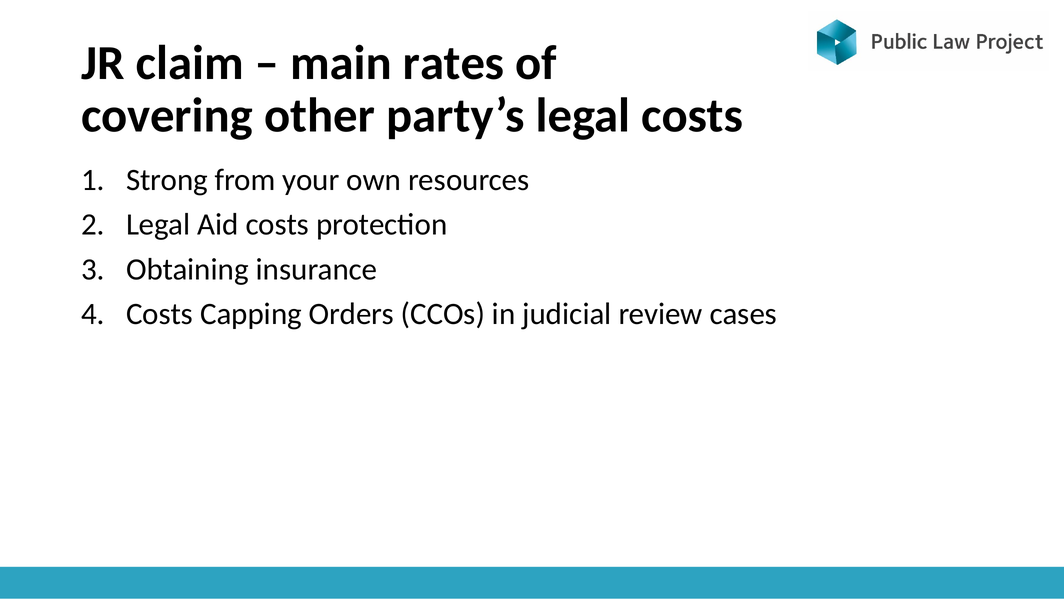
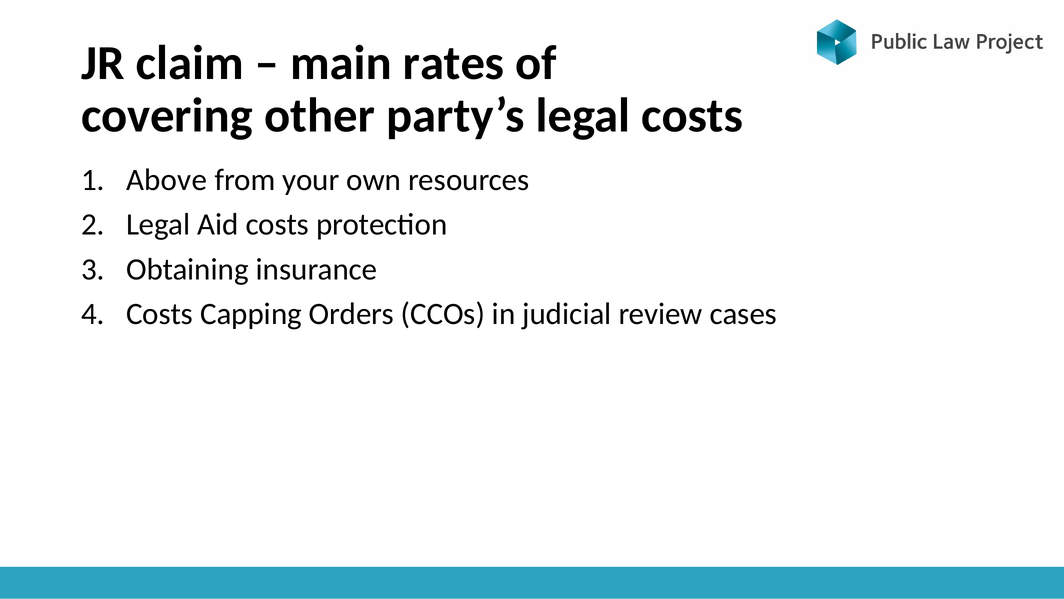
Strong: Strong -> Above
